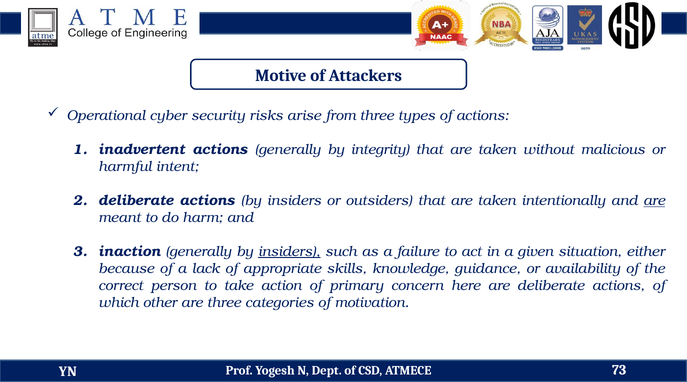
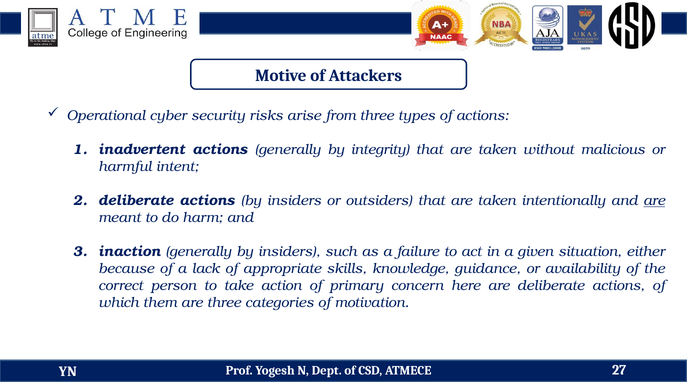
insiders at (289, 251) underline: present -> none
other: other -> them
73: 73 -> 27
